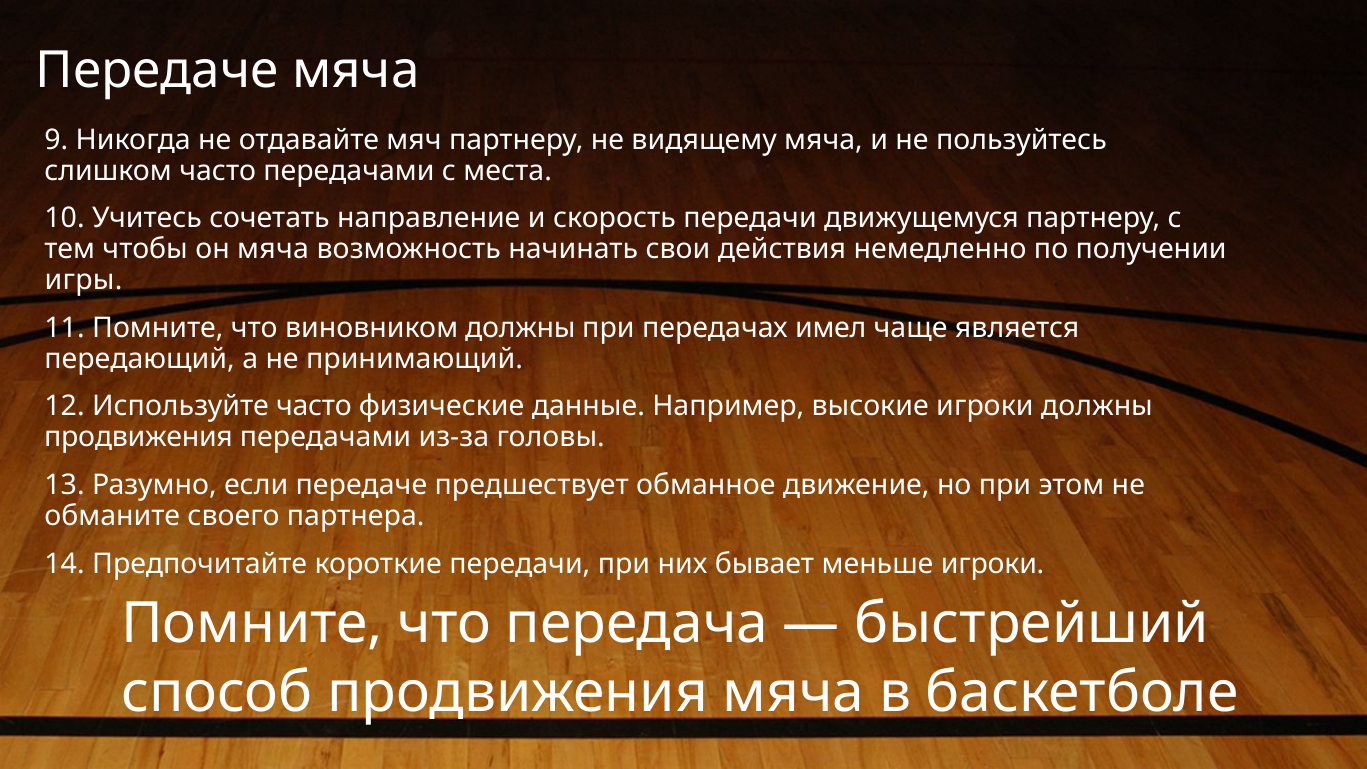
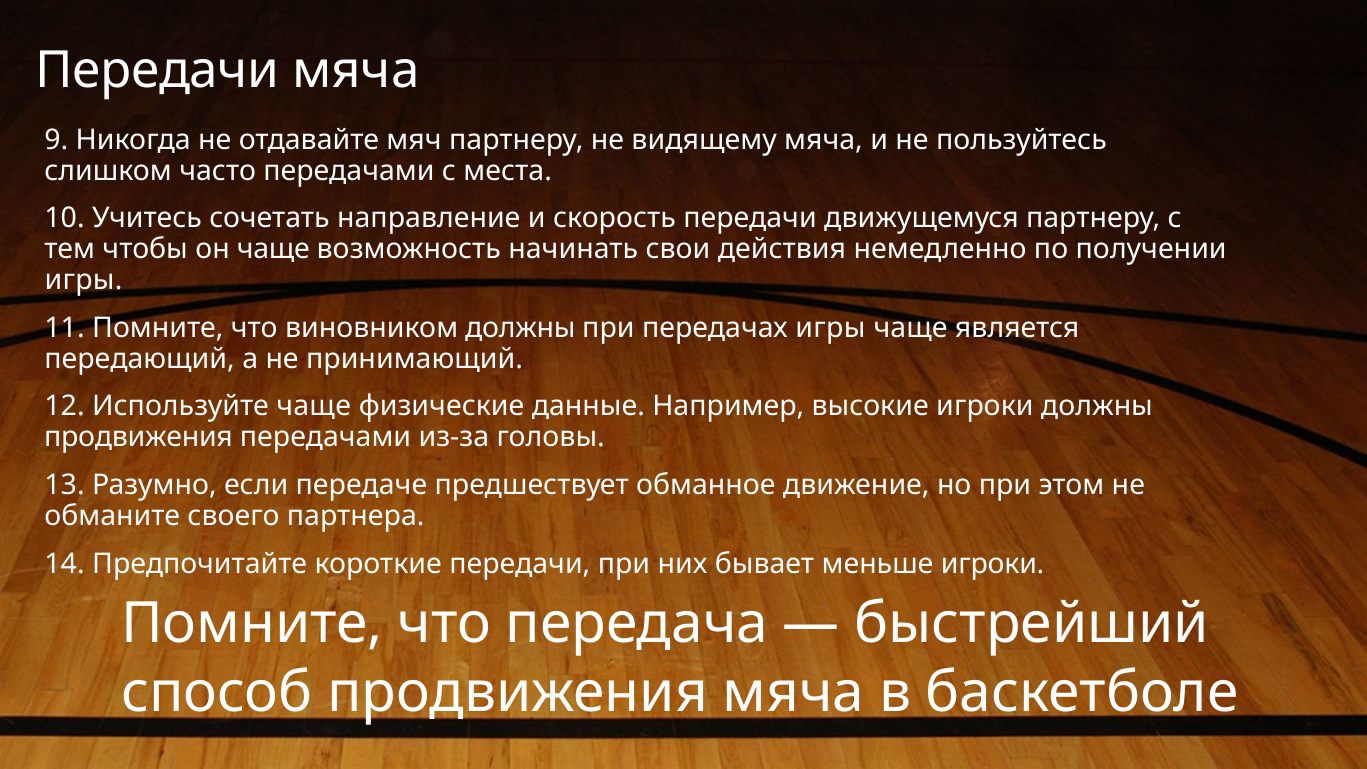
Передаче at (157, 71): Передаче -> Передачи
он мяча: мяча -> чаще
передачах имел: имел -> игры
Используйте часто: часто -> чаще
